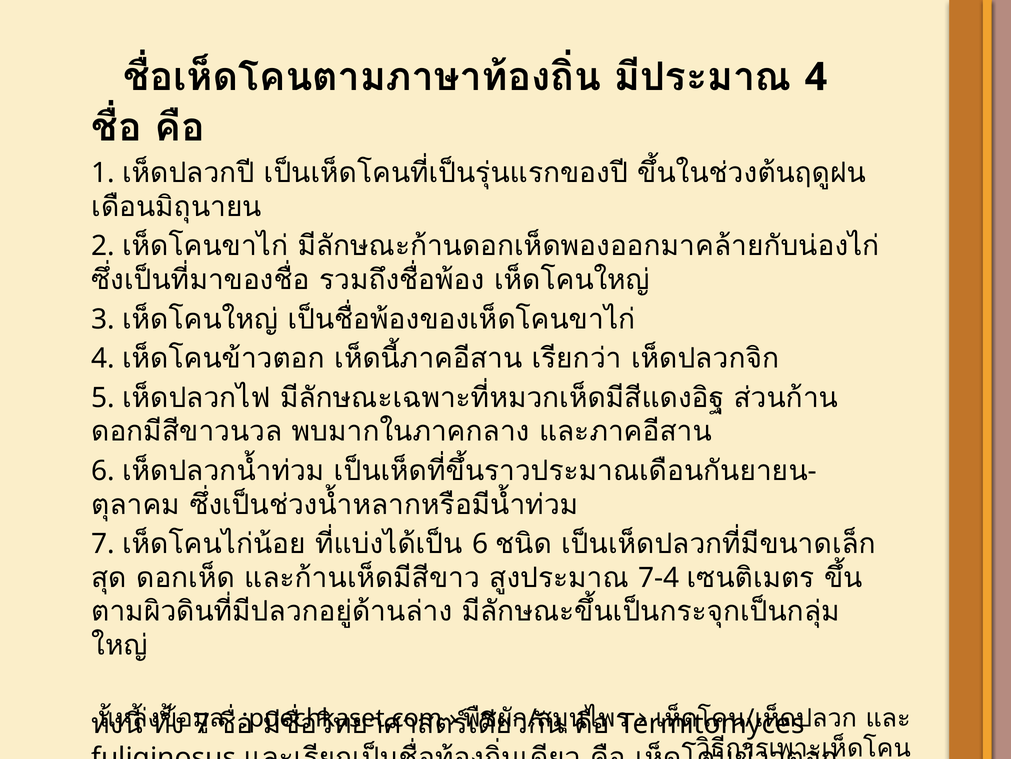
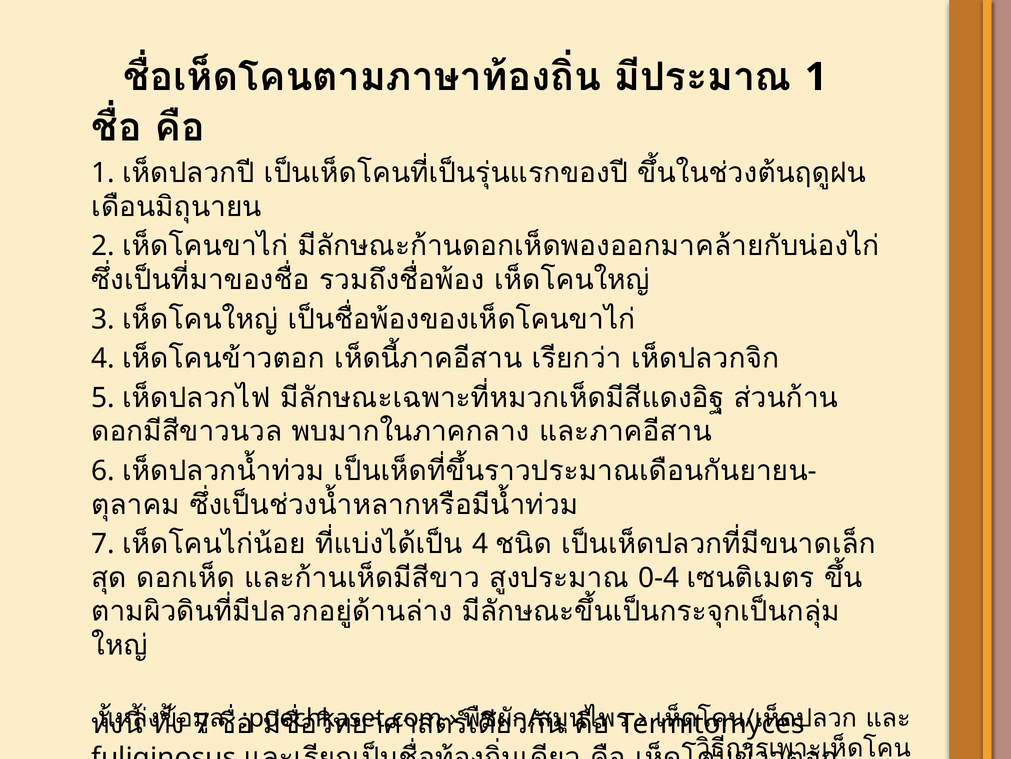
4 at (816, 77): 4 -> 1
6 at (480, 544): 6 -> 4
7-4: 7-4 -> 0-4
